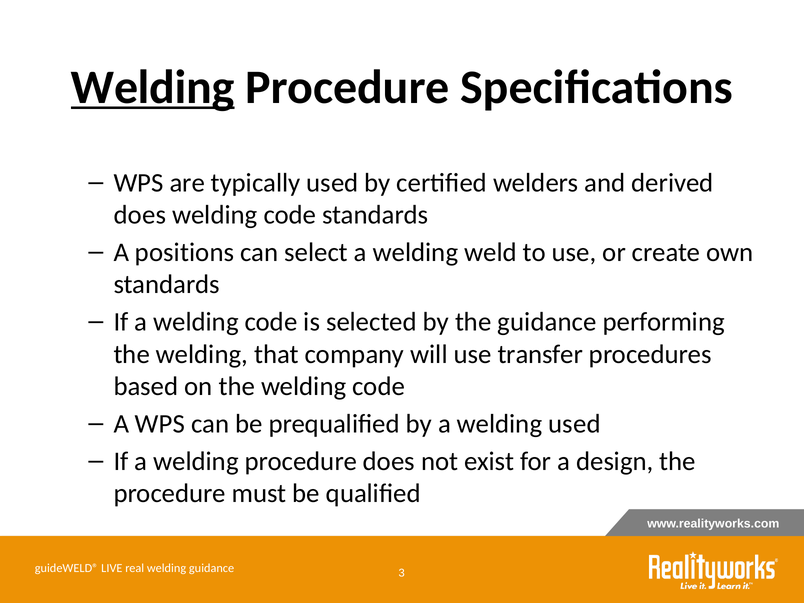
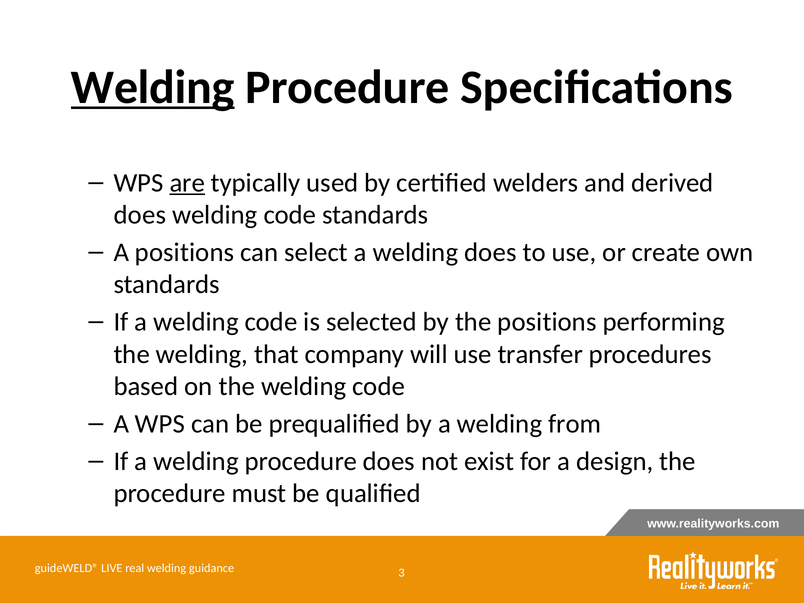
are underline: none -> present
welding weld: weld -> does
the guidance: guidance -> positions
welding used: used -> from
